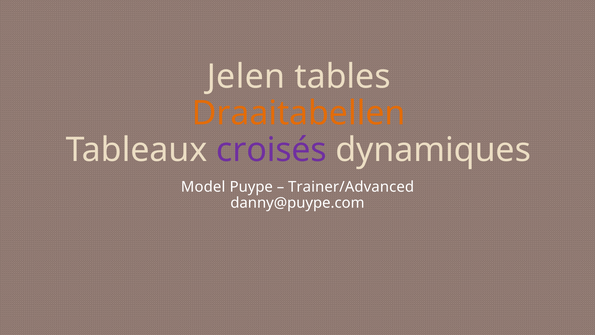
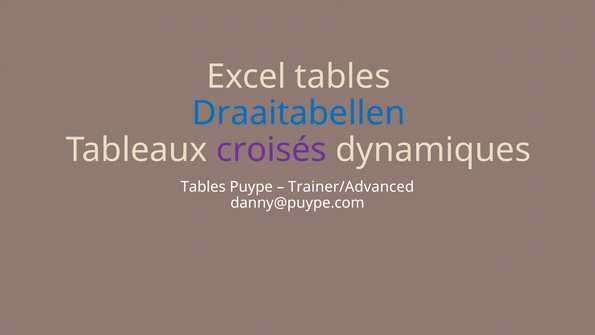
Jelen: Jelen -> Excel
Draaitabellen colour: orange -> blue
Model at (203, 187): Model -> Tables
